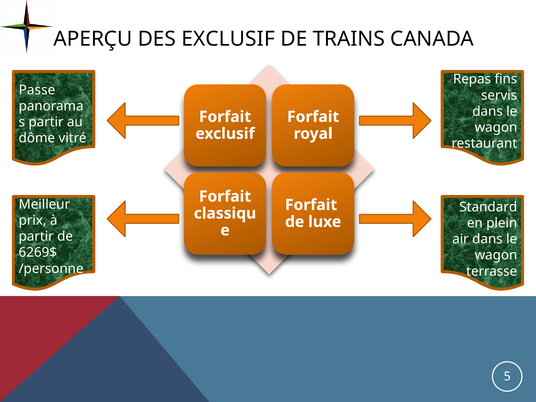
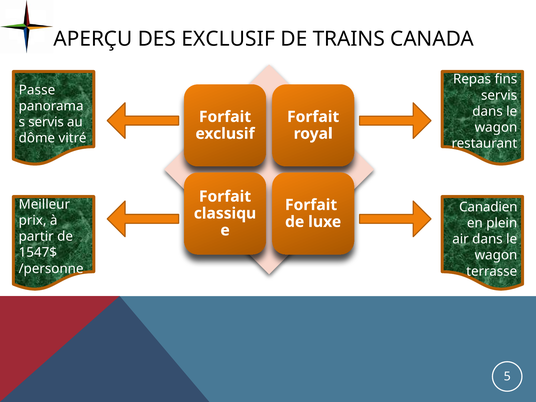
partir at (46, 122): partir -> servis
Standard: Standard -> Canadien
6269$: 6269$ -> 1547$
